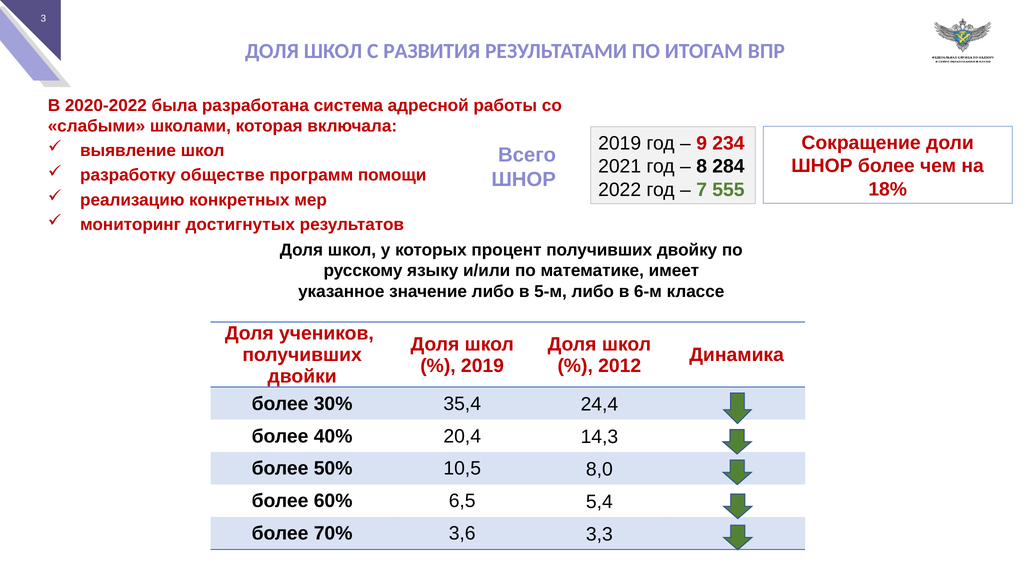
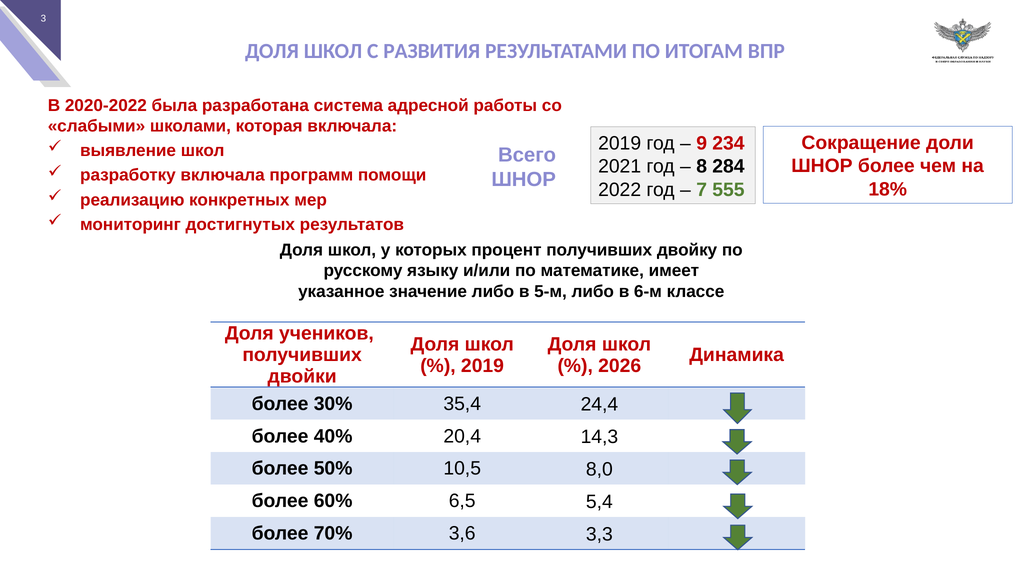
разработку обществе: обществе -> включала
2012: 2012 -> 2026
